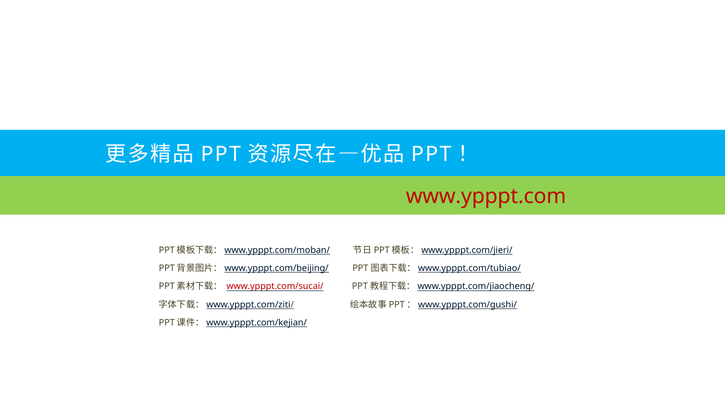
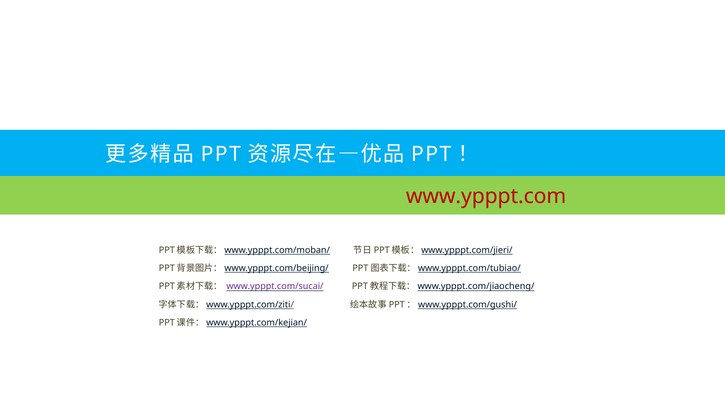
www.ypppt.com/sucai/ colour: red -> purple
